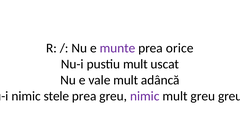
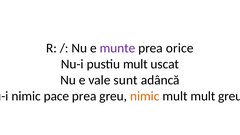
vale mult: mult -> sunt
stele: stele -> pace
nimic at (145, 96) colour: purple -> orange
mult greu: greu -> mult
